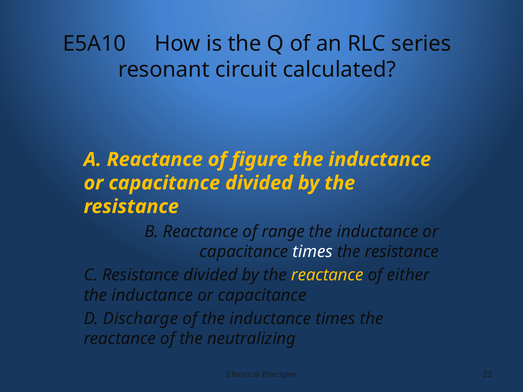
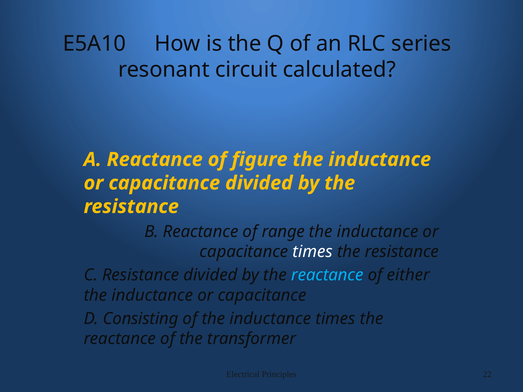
reactance at (327, 275) colour: yellow -> light blue
Discharge: Discharge -> Consisting
neutralizing: neutralizing -> transformer
